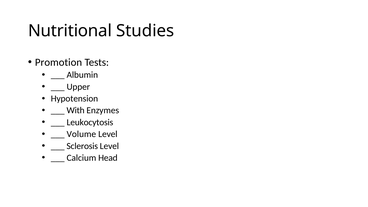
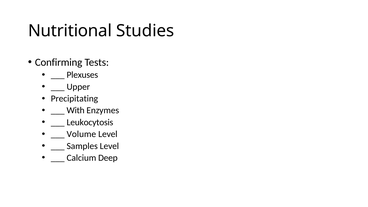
Promotion: Promotion -> Confirming
Albumin: Albumin -> Plexuses
Hypotension: Hypotension -> Precipitating
Sclerosis: Sclerosis -> Samples
Head: Head -> Deep
